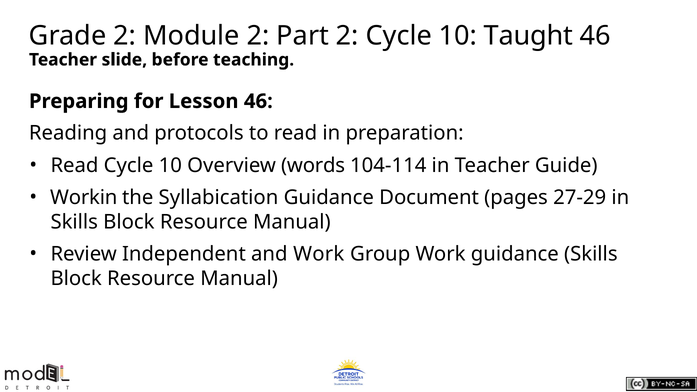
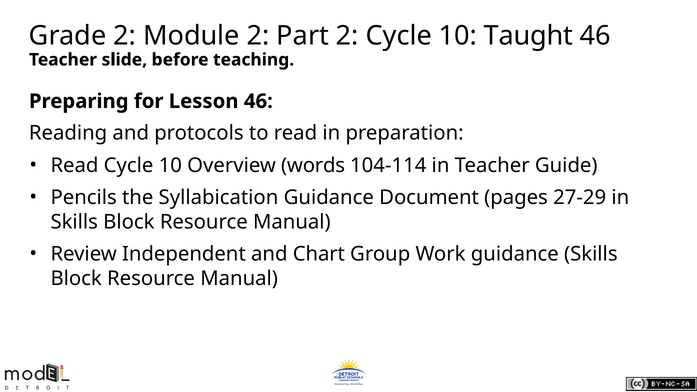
Workin: Workin -> Pencils
and Work: Work -> Chart
